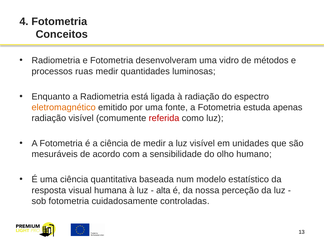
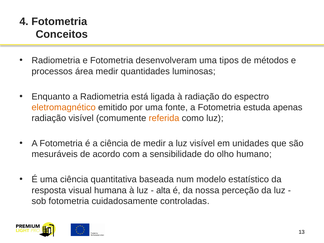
vidro: vidro -> tipos
ruas: ruas -> área
referida colour: red -> orange
